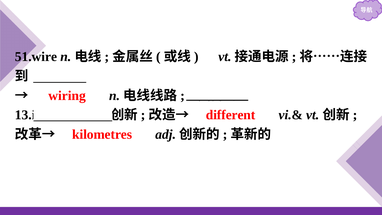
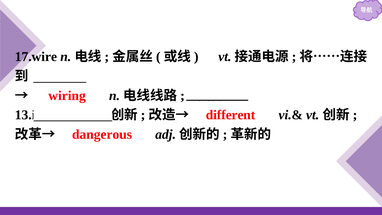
51.wire: 51.wire -> 17.wire
kilometres: kilometres -> dangerous
